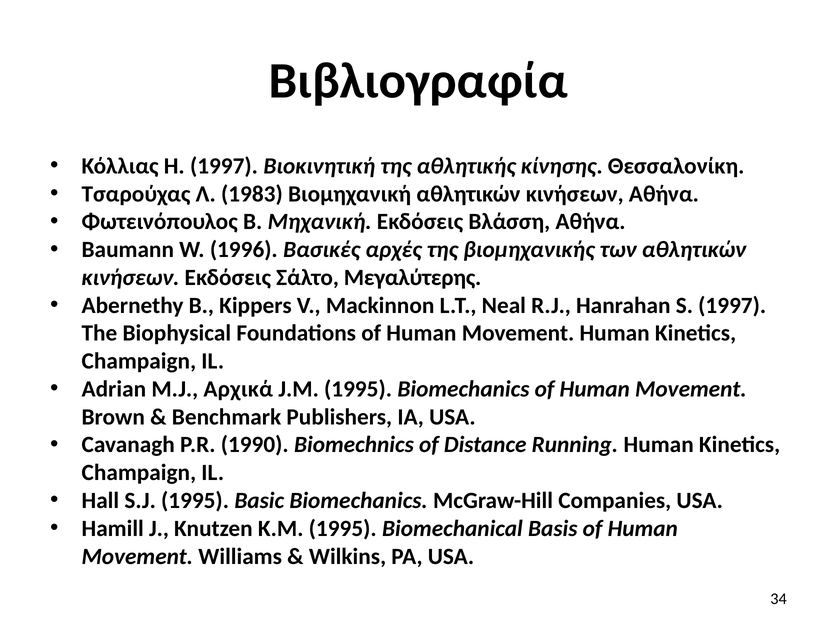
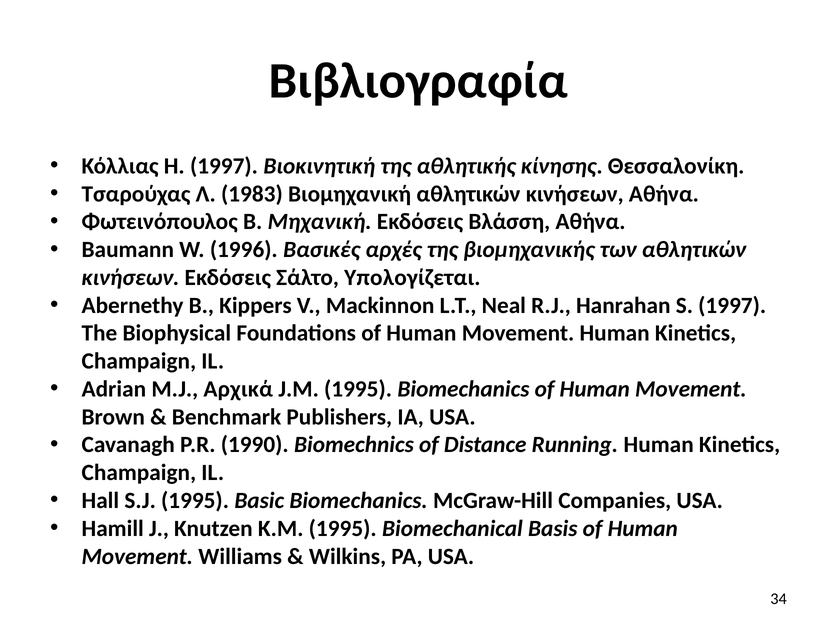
Μεγαλύτερης: Μεγαλύτερης -> Υπολογίζεται
